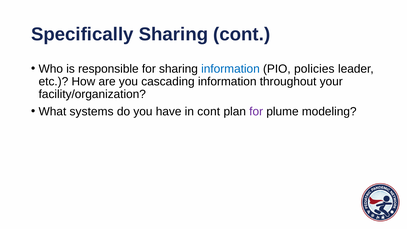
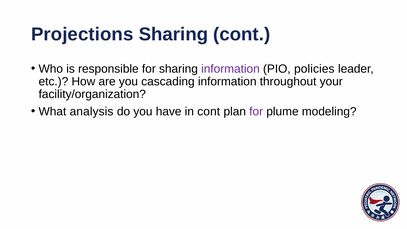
Specifically: Specifically -> Projections
information at (230, 69) colour: blue -> purple
systems: systems -> analysis
